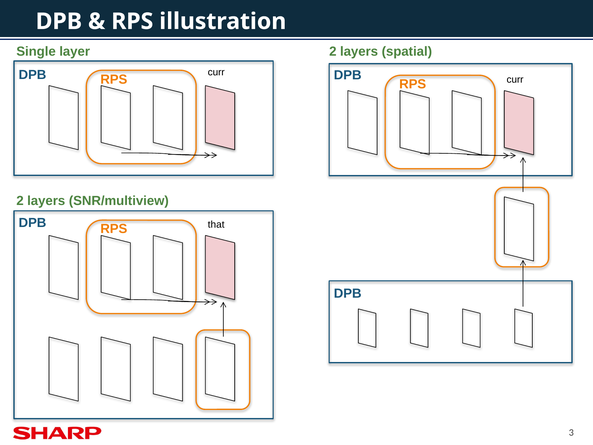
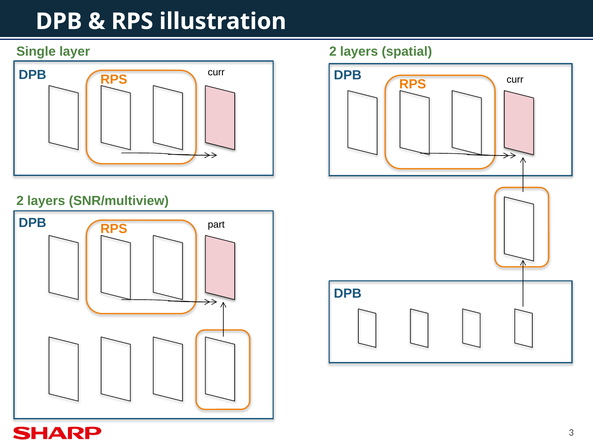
that: that -> part
